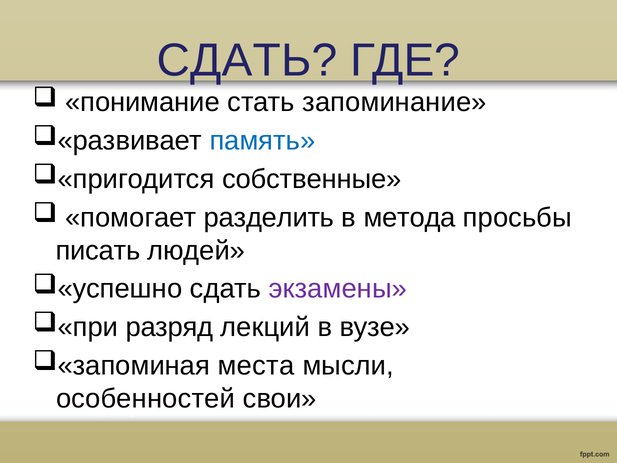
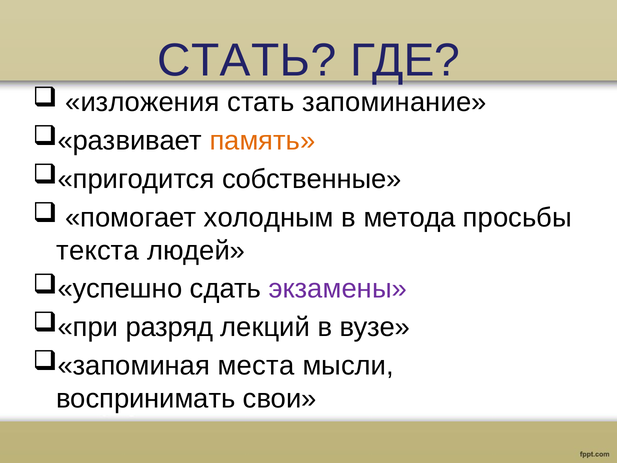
СДАТЬ at (247, 60): СДАТЬ -> СТАТЬ
понимание: понимание -> изложения
память colour: blue -> orange
разделить: разделить -> холодным
писать: писать -> текста
особенностей: особенностей -> воспринимать
